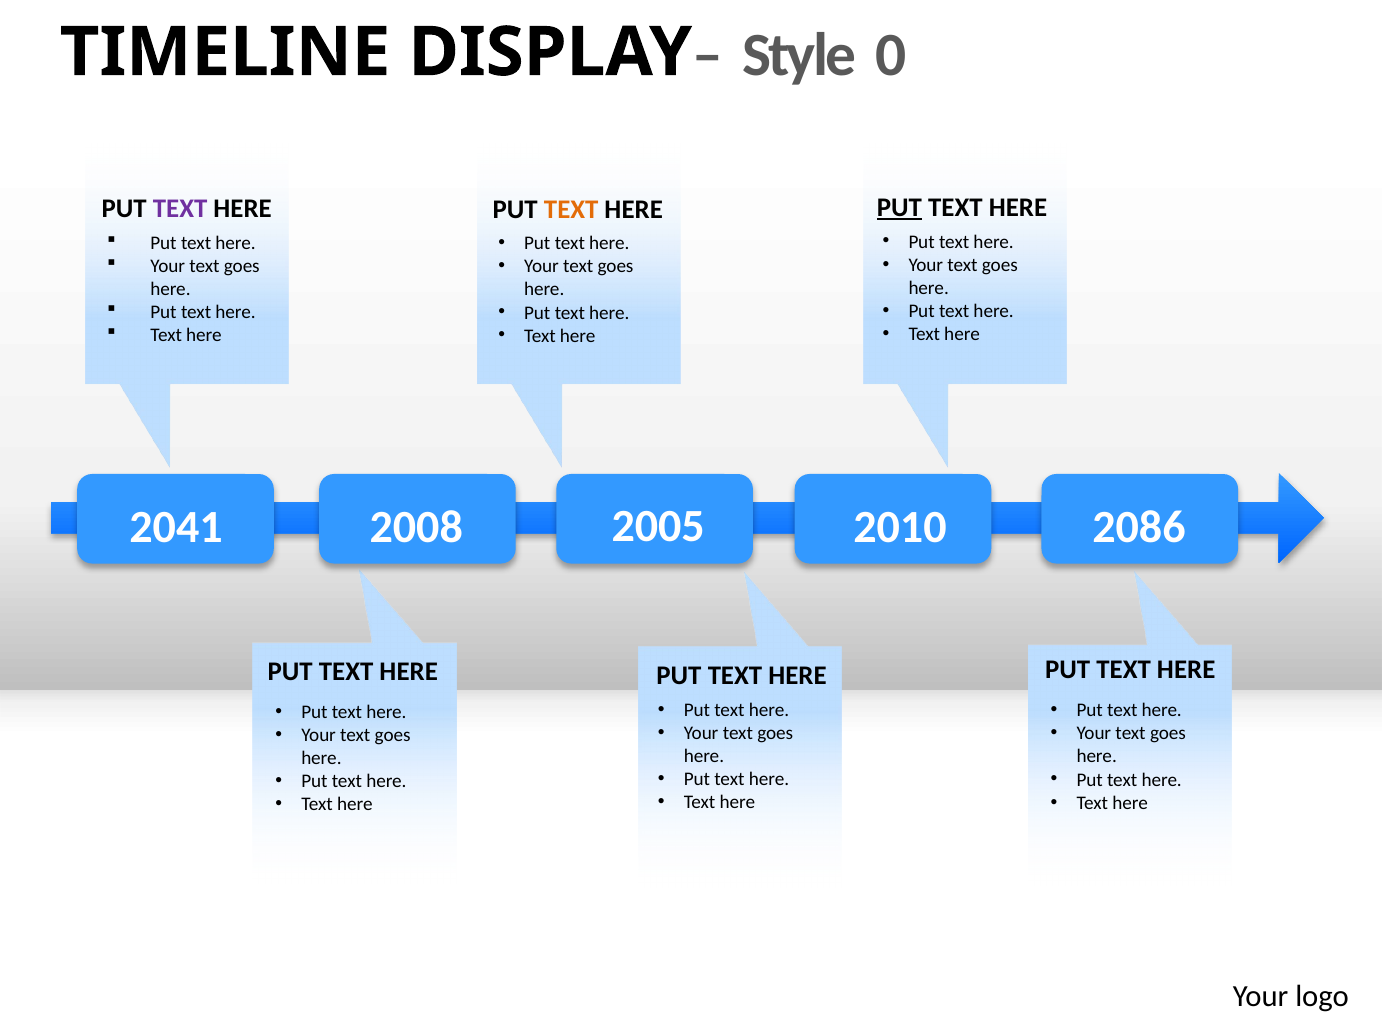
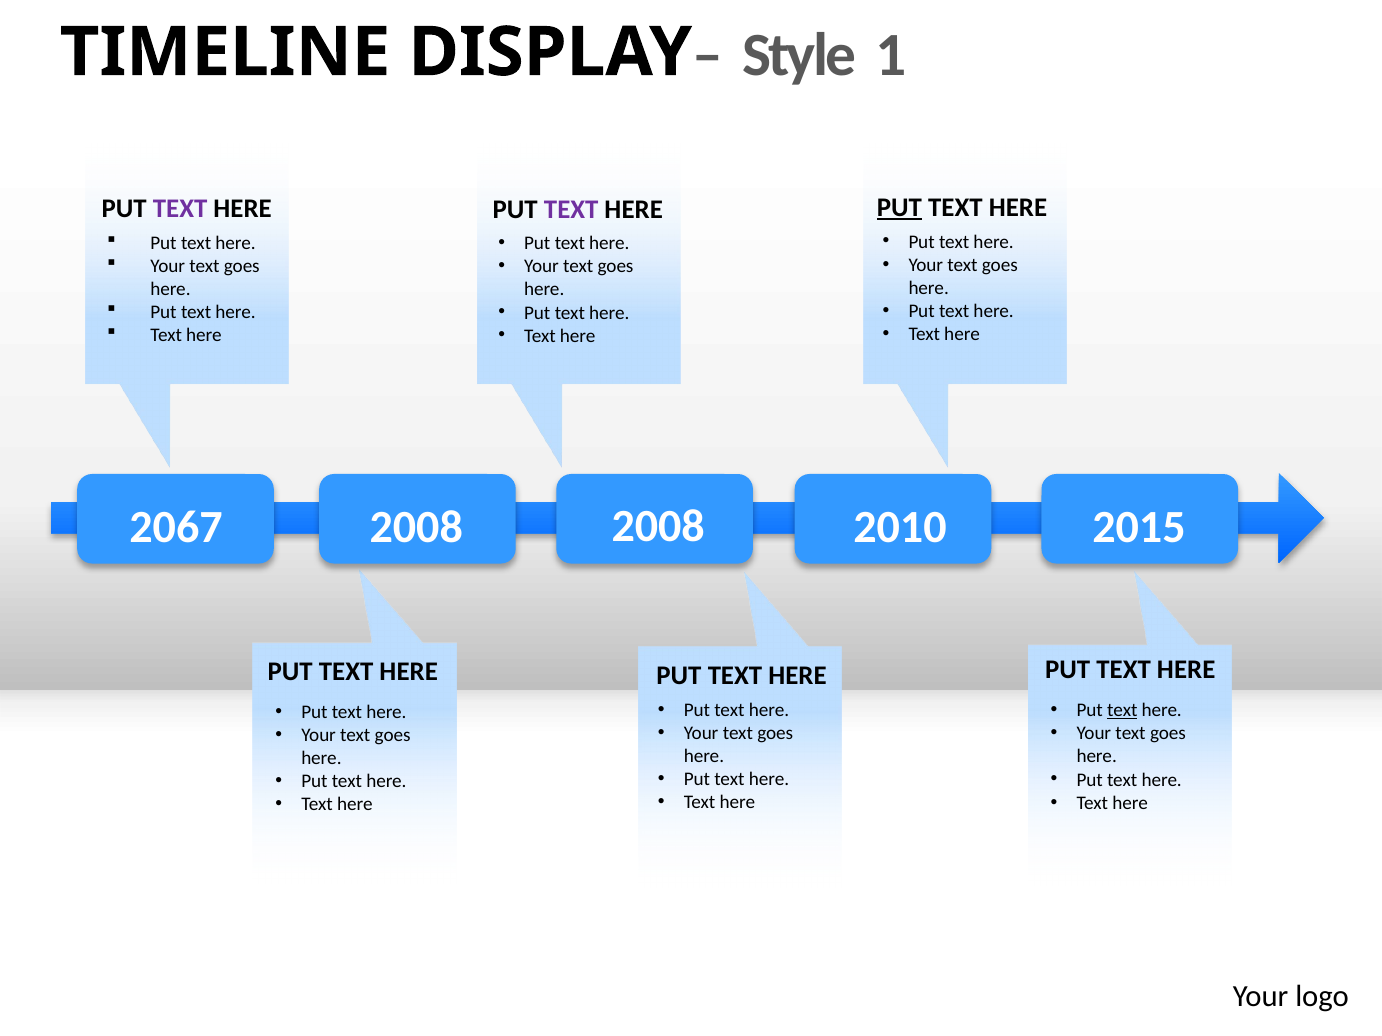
0: 0 -> 1
TEXT at (571, 209) colour: orange -> purple
2041: 2041 -> 2067
2008 2005: 2005 -> 2008
2086: 2086 -> 2015
text at (1122, 711) underline: none -> present
